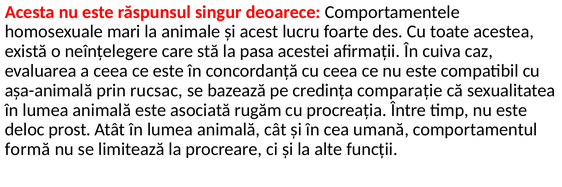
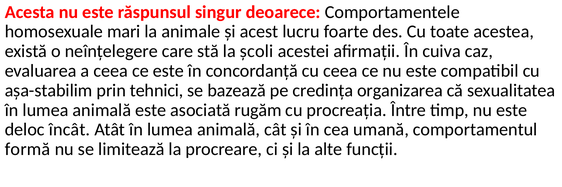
pasa: pasa -> școli
așa-animală: așa-animală -> așa-stabilim
rucsac: rucsac -> tehnici
comparație: comparație -> organizarea
prost: prost -> încât
